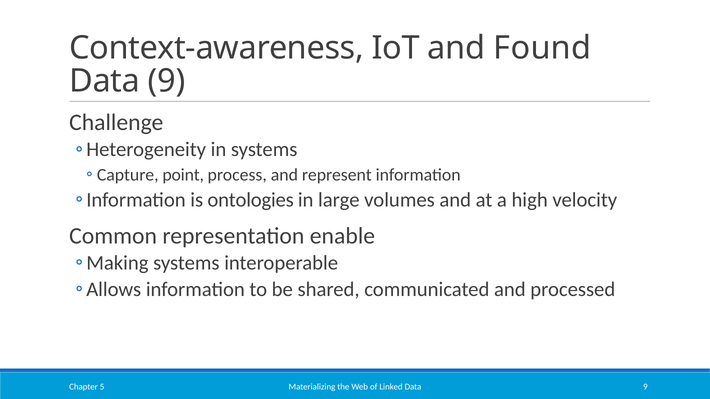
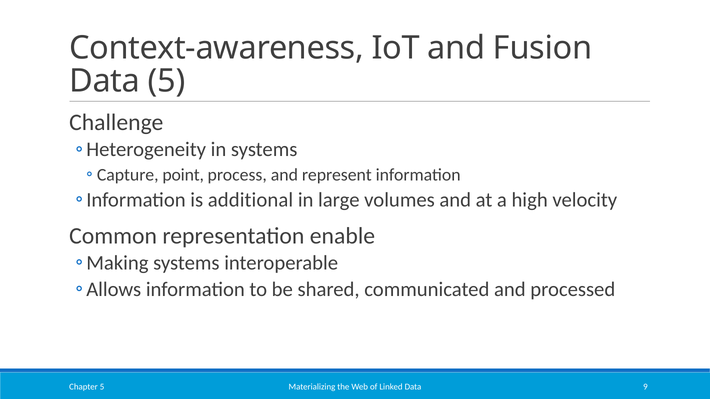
Found: Found -> Fusion
9 at (167, 81): 9 -> 5
ontologies: ontologies -> additional
